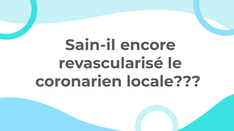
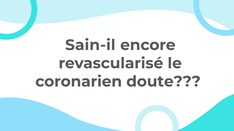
locale: locale -> doute
